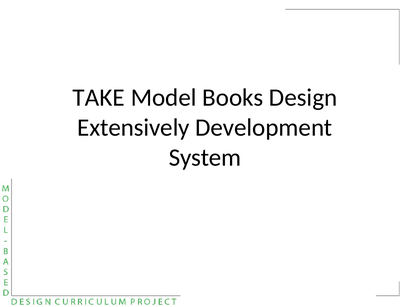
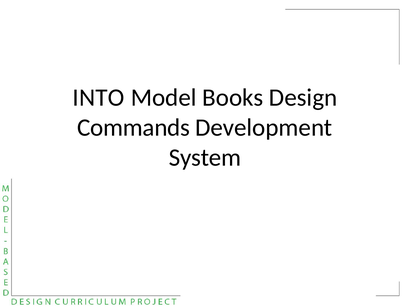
TAKE: TAKE -> INTO
Extensively: Extensively -> Commands
